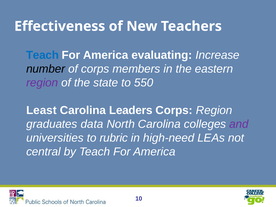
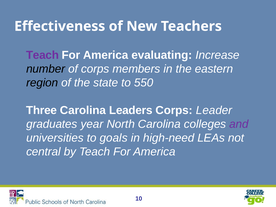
Teach at (42, 55) colour: blue -> purple
region at (42, 83) colour: purple -> black
Least: Least -> Three
Corps Region: Region -> Leader
data: data -> year
rubric: rubric -> goals
